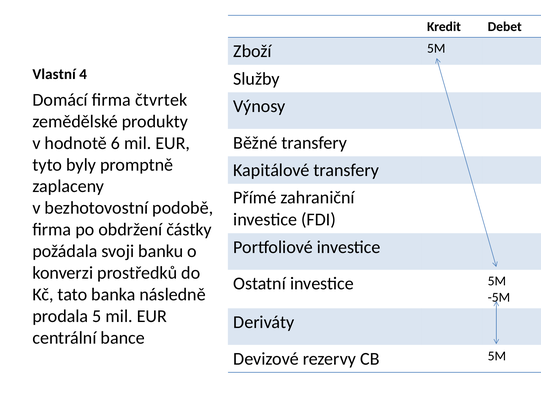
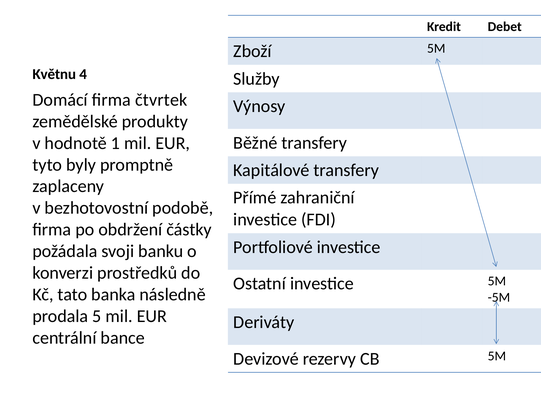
Vlastní: Vlastní -> Květnu
6: 6 -> 1
